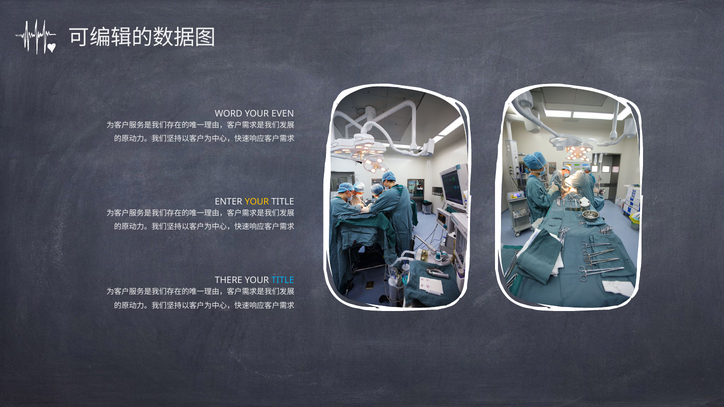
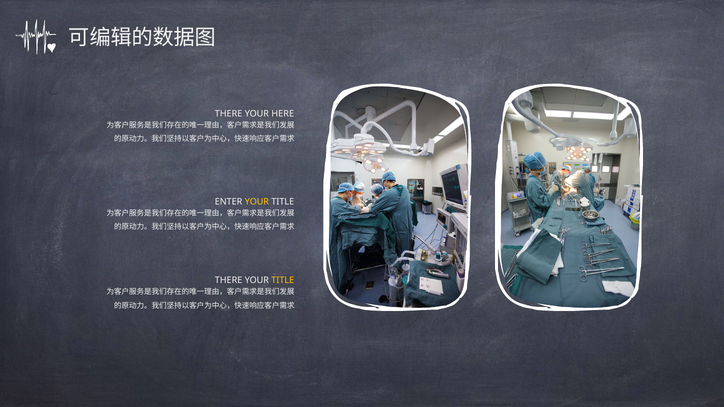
WORD at (229, 114): WORD -> THERE
EVEN: EVEN -> HERE
TITLE at (283, 281) colour: light blue -> yellow
